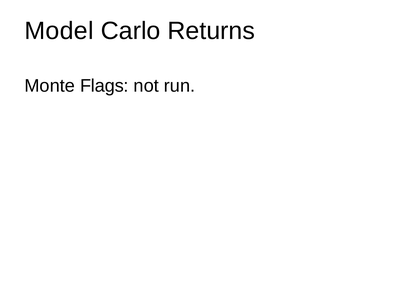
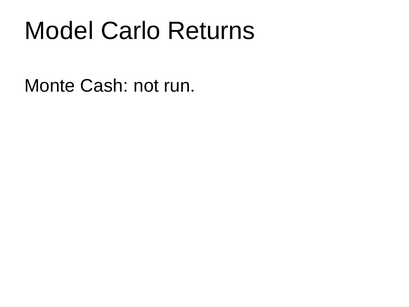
Flags: Flags -> Cash
